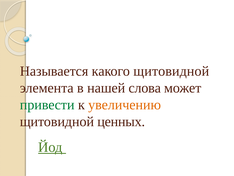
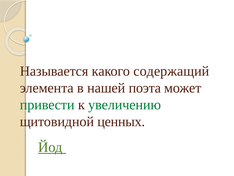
какого щитовидной: щитовидной -> содержащий
слова: слова -> поэта
увеличению colour: orange -> green
